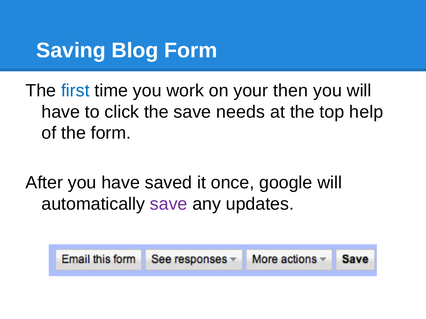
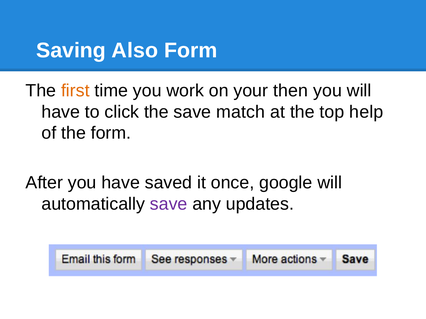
Blog: Blog -> Also
first colour: blue -> orange
needs: needs -> match
